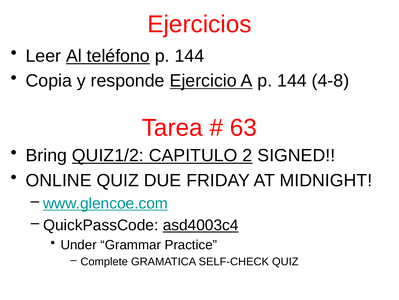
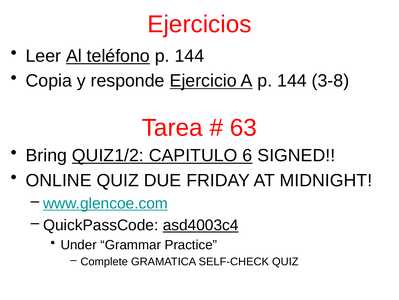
4-8: 4-8 -> 3-8
2: 2 -> 6
